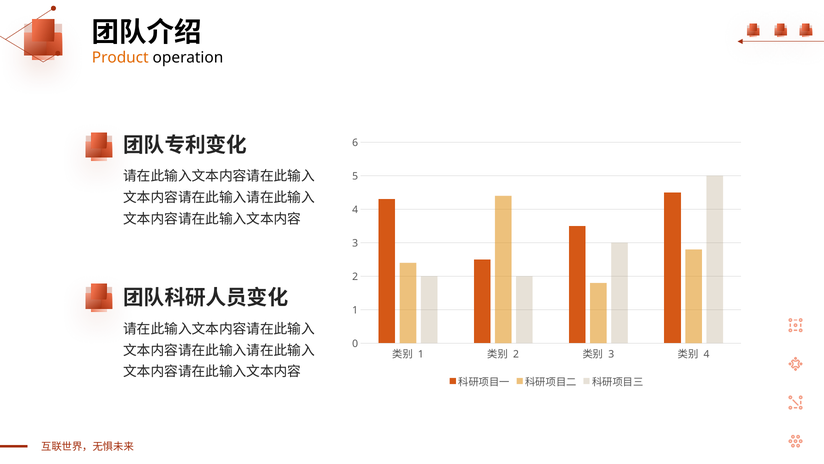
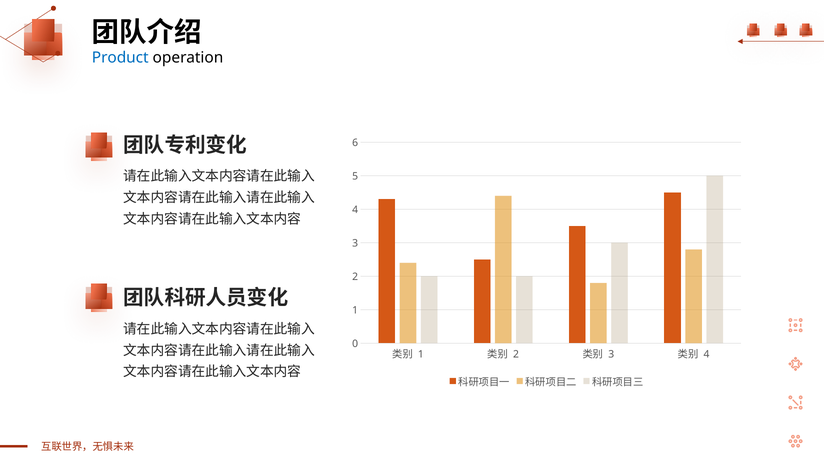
Product colour: orange -> blue
